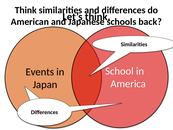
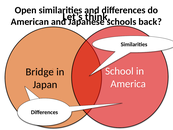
Think at (26, 10): Think -> Open
Events: Events -> Bridge
